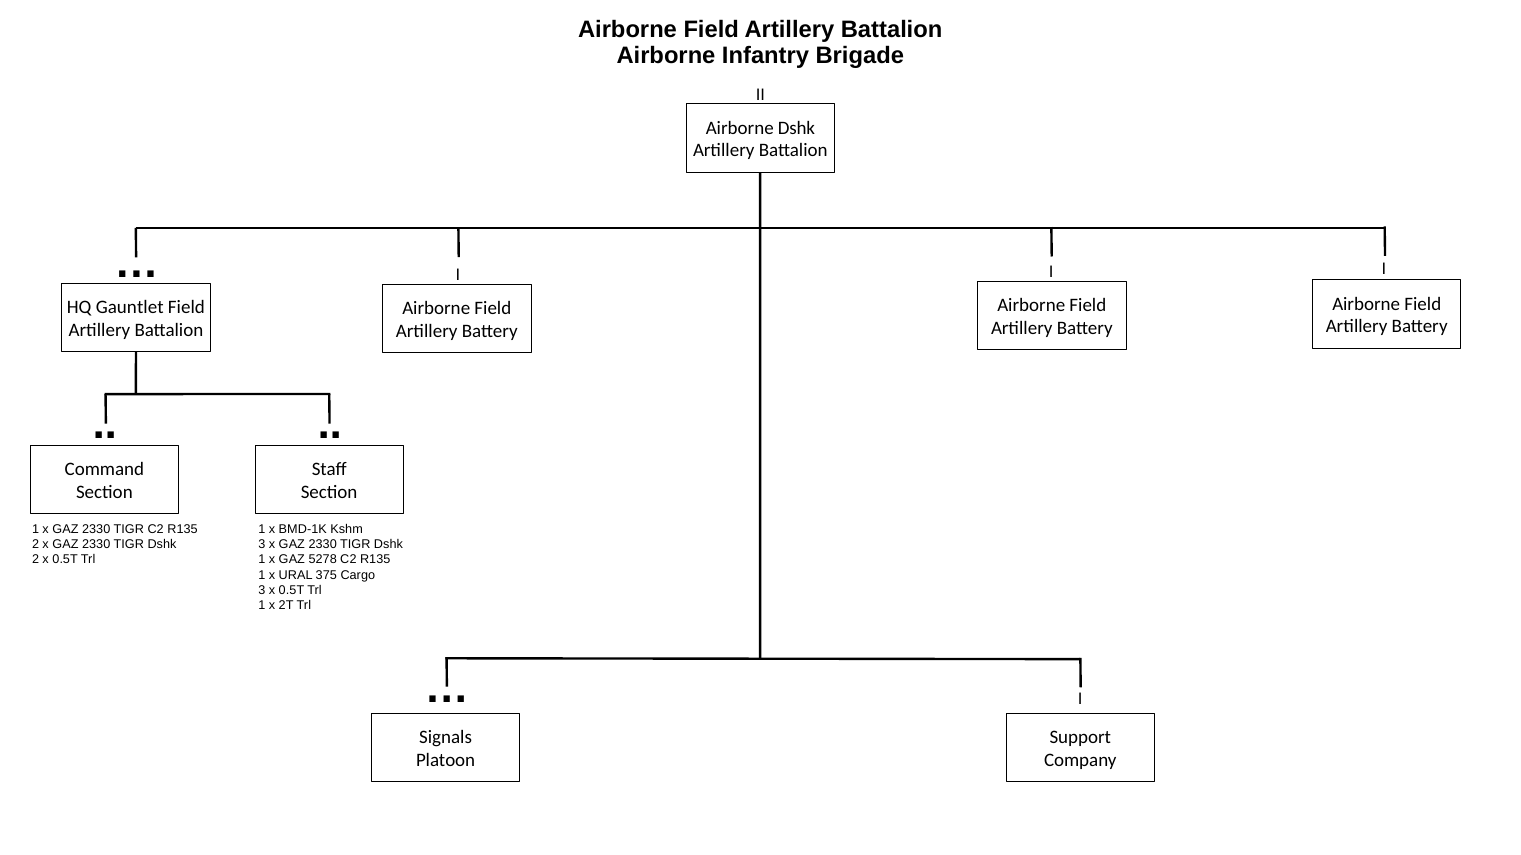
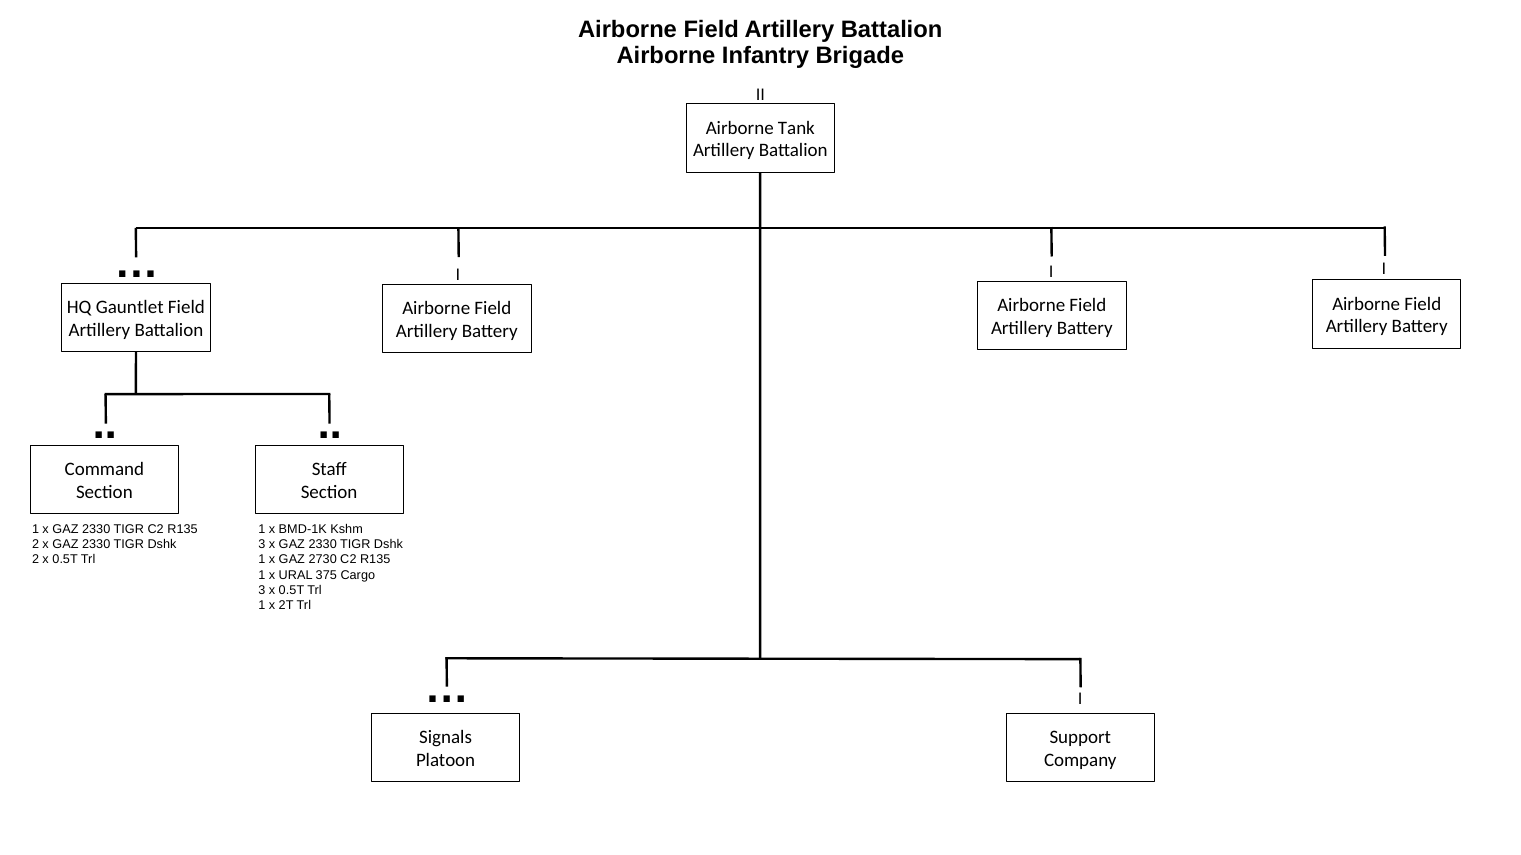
Airborne Dshk: Dshk -> Tank
5278: 5278 -> 2730
